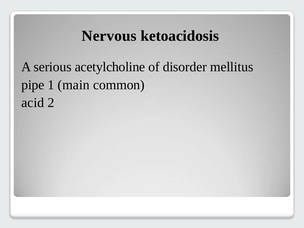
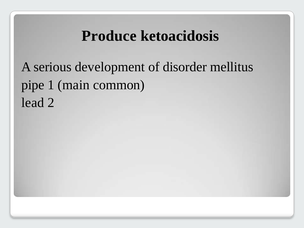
Nervous: Nervous -> Produce
acetylcholine: acetylcholine -> development
acid: acid -> lead
